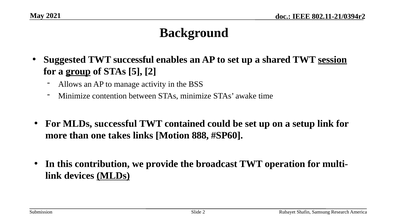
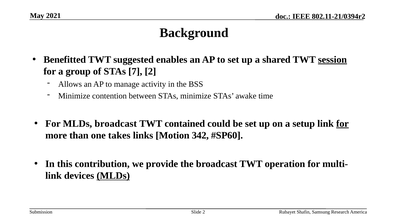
Suggested: Suggested -> Benefitted
TWT successful: successful -> suggested
group underline: present -> none
5: 5 -> 7
MLDs successful: successful -> broadcast
for at (342, 124) underline: none -> present
888: 888 -> 342
